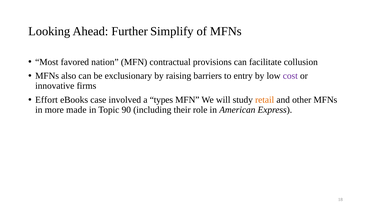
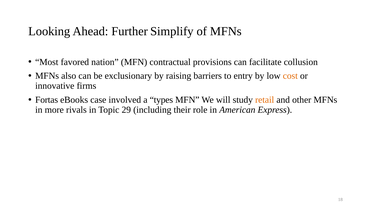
cost colour: purple -> orange
Effort: Effort -> Fortas
made: made -> rivals
90: 90 -> 29
